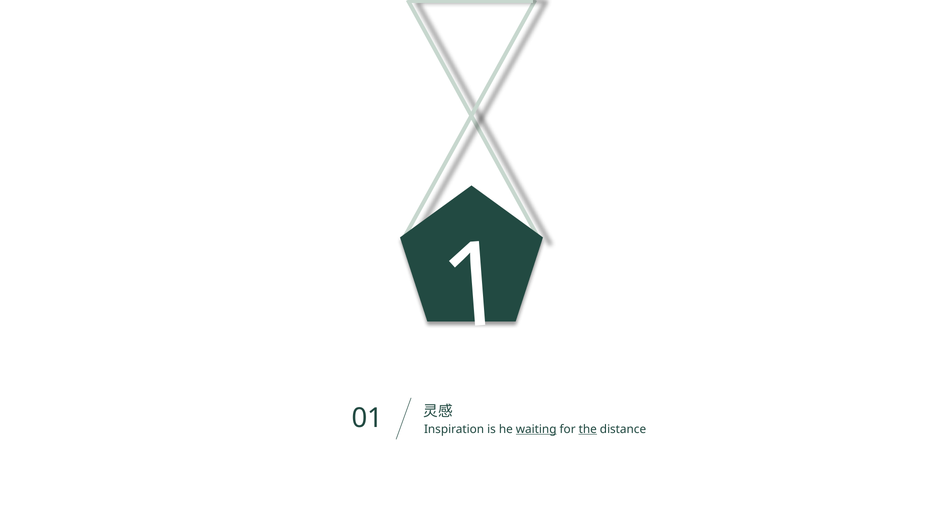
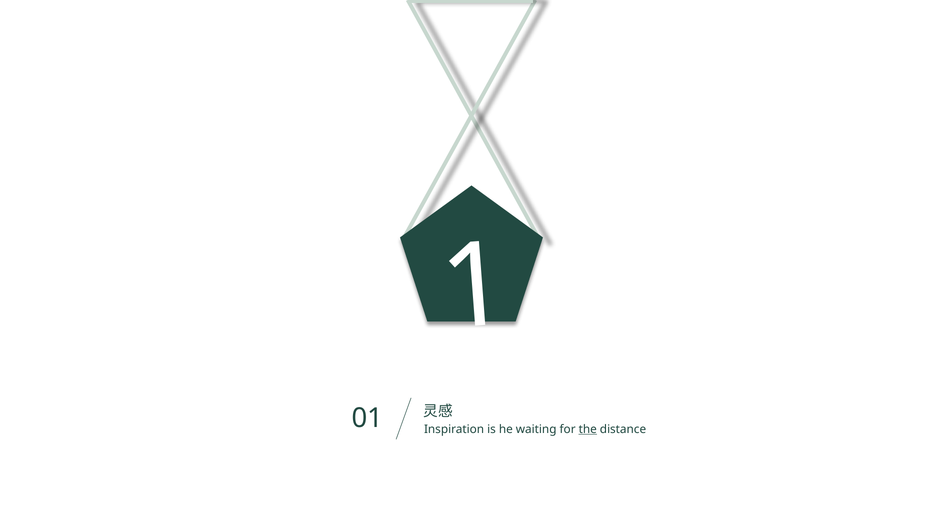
waiting underline: present -> none
